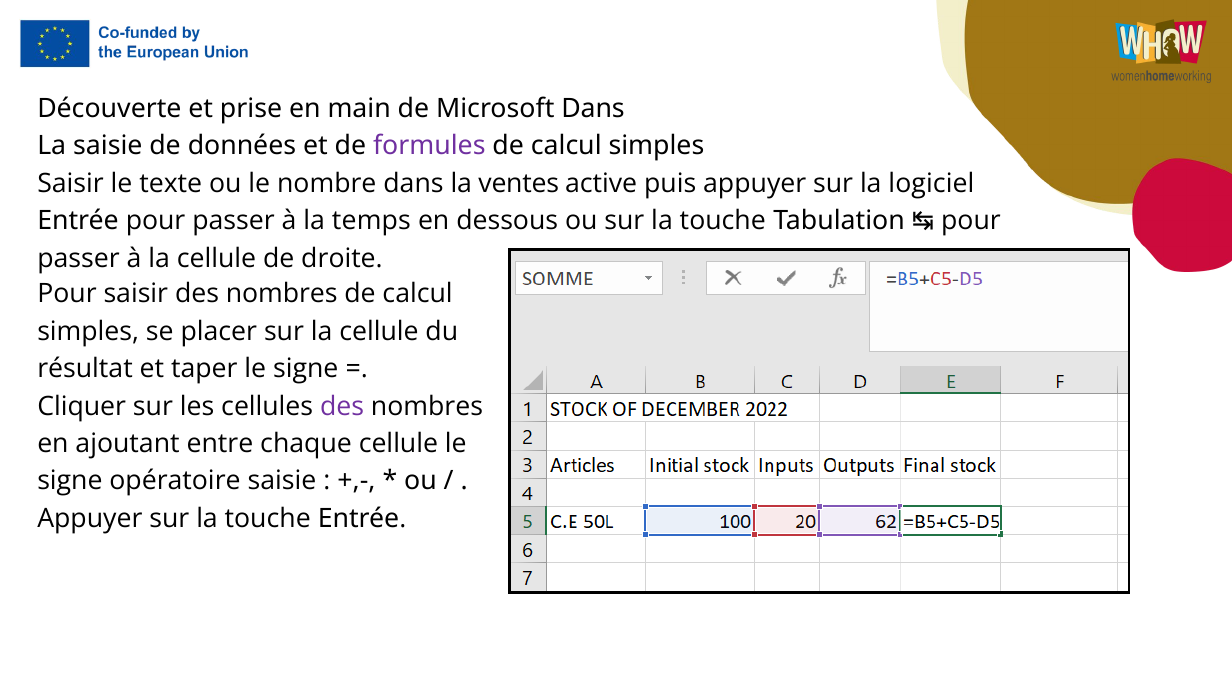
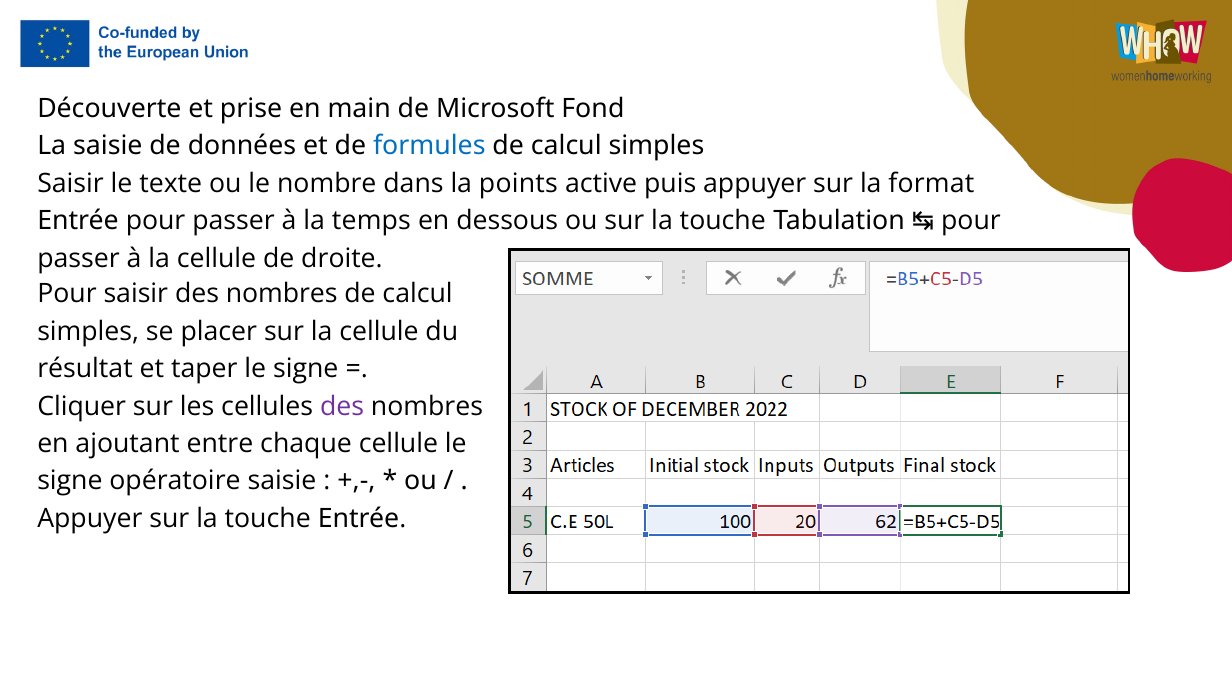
Microsoft Dans: Dans -> Fond
formules colour: purple -> blue
ventes: ventes -> points
logiciel: logiciel -> format
